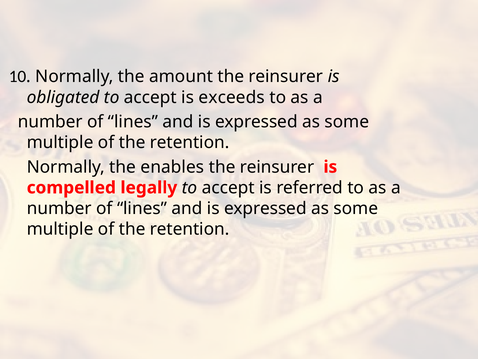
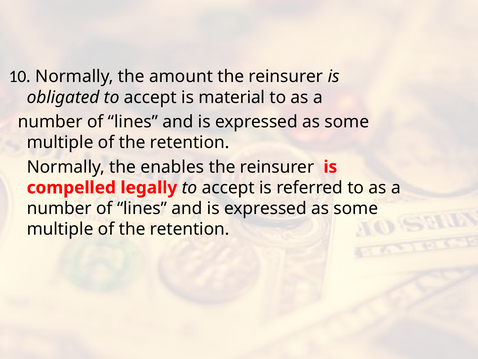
exceeds: exceeds -> material
